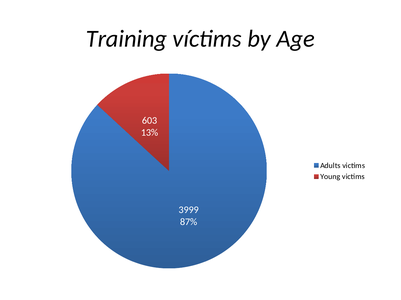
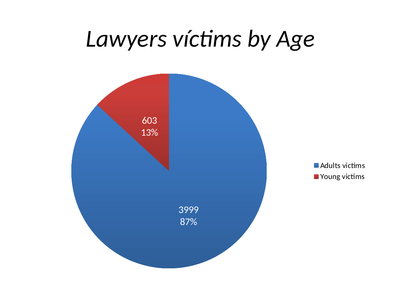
Training: Training -> Lawyers
